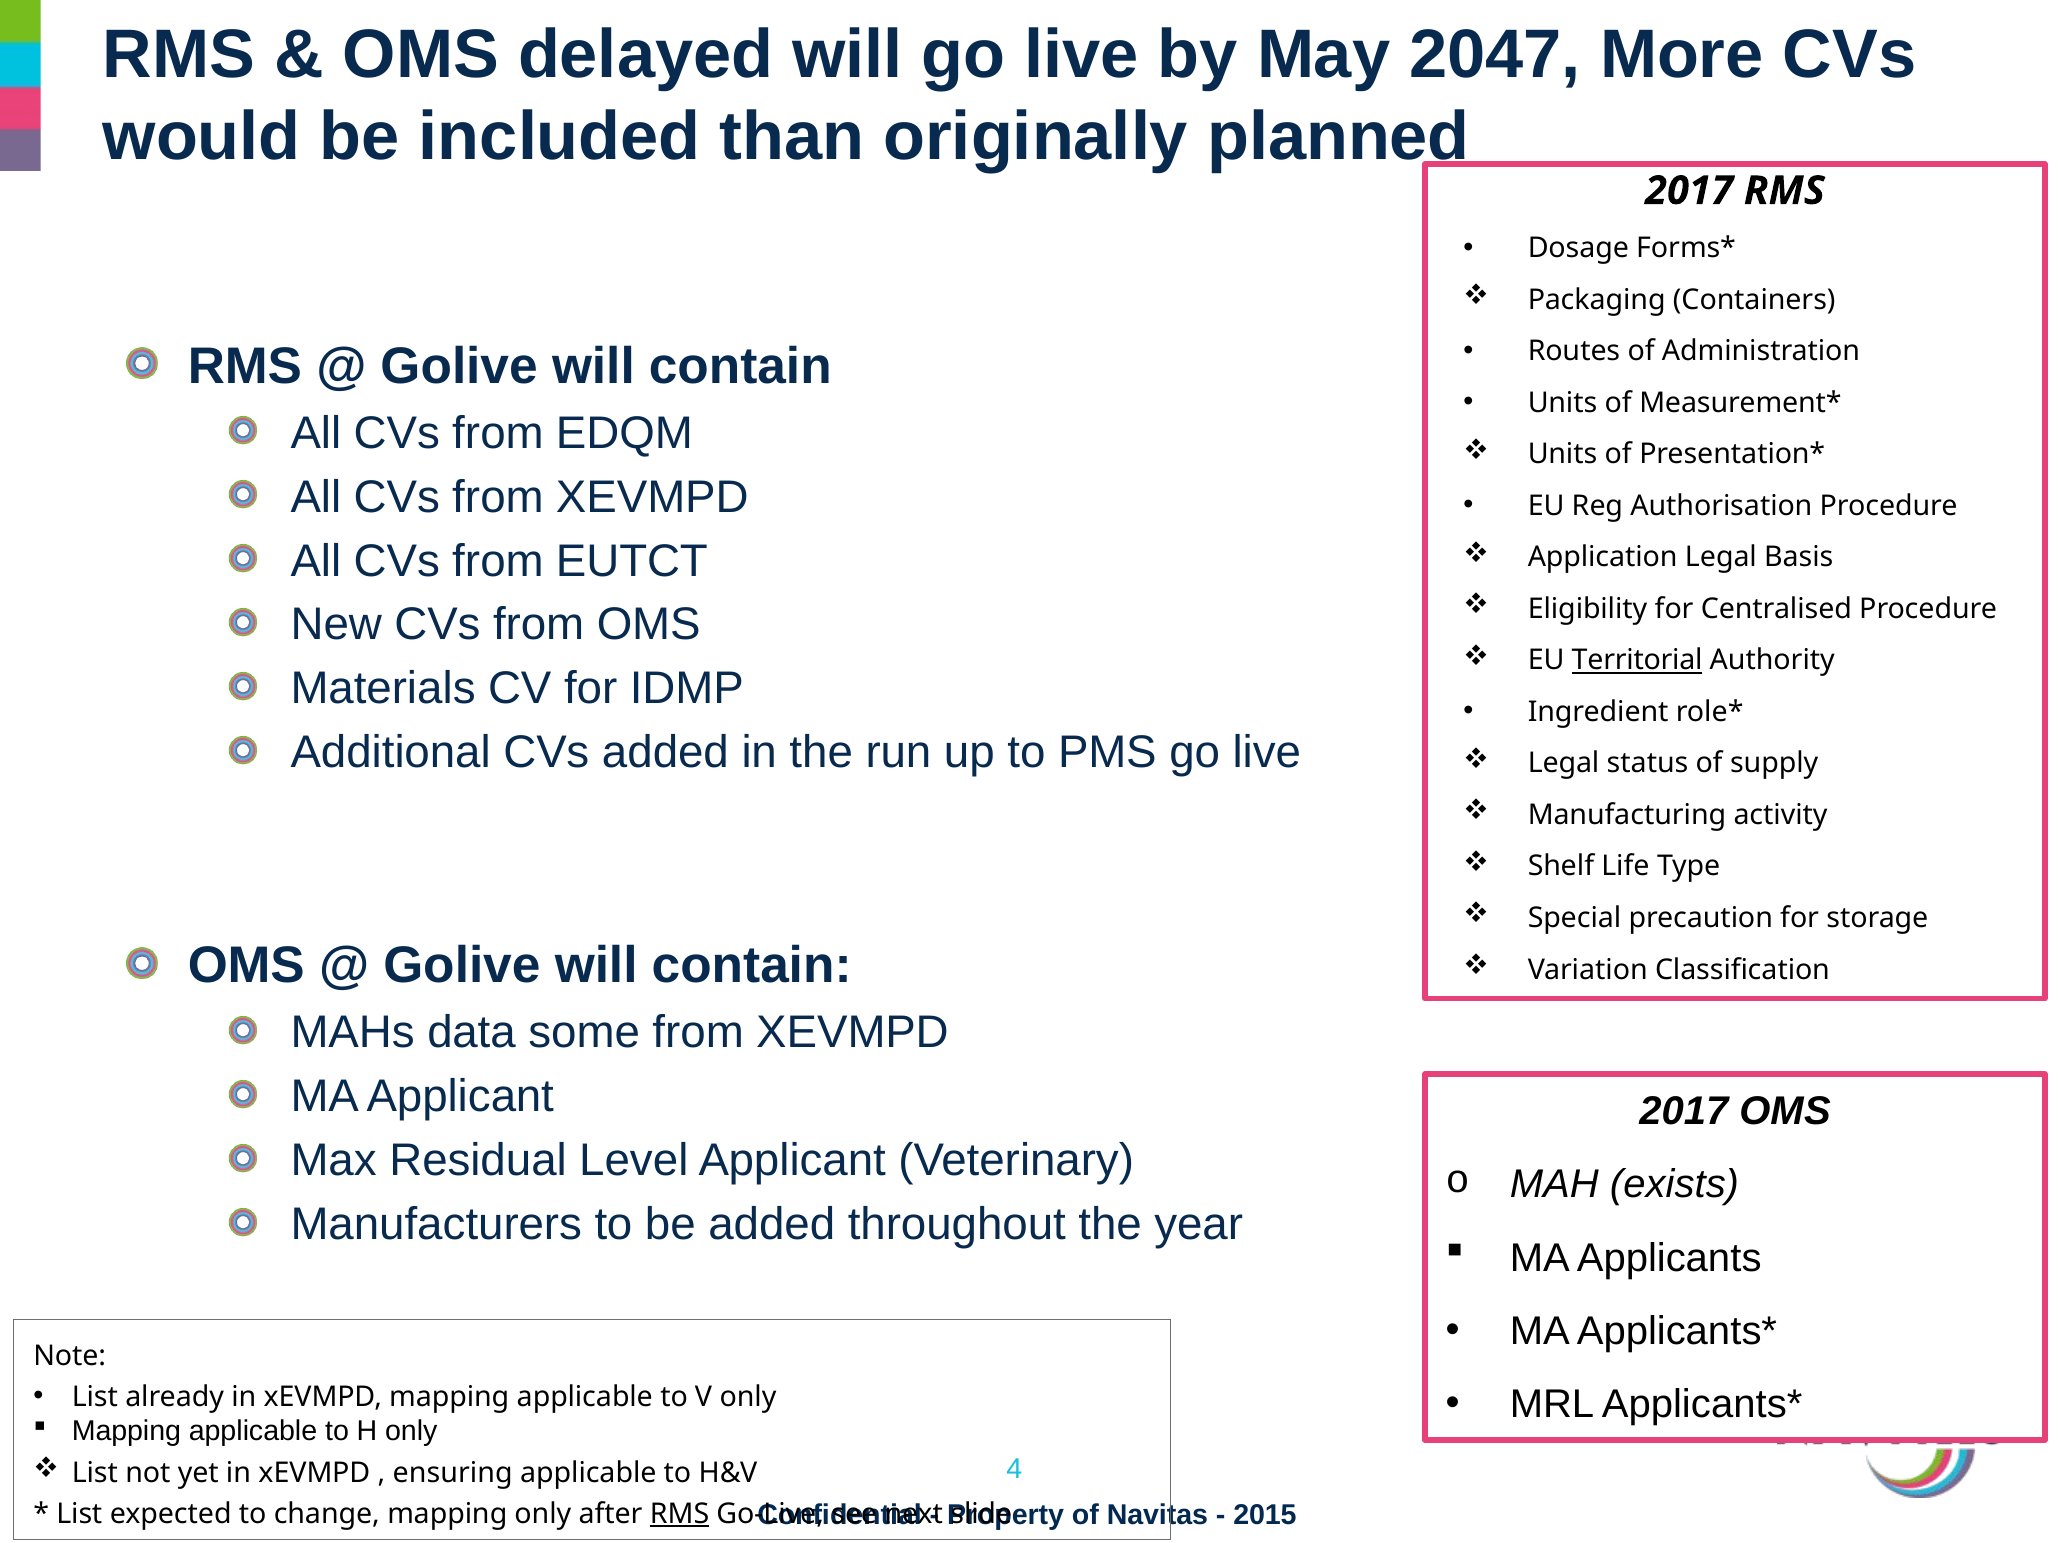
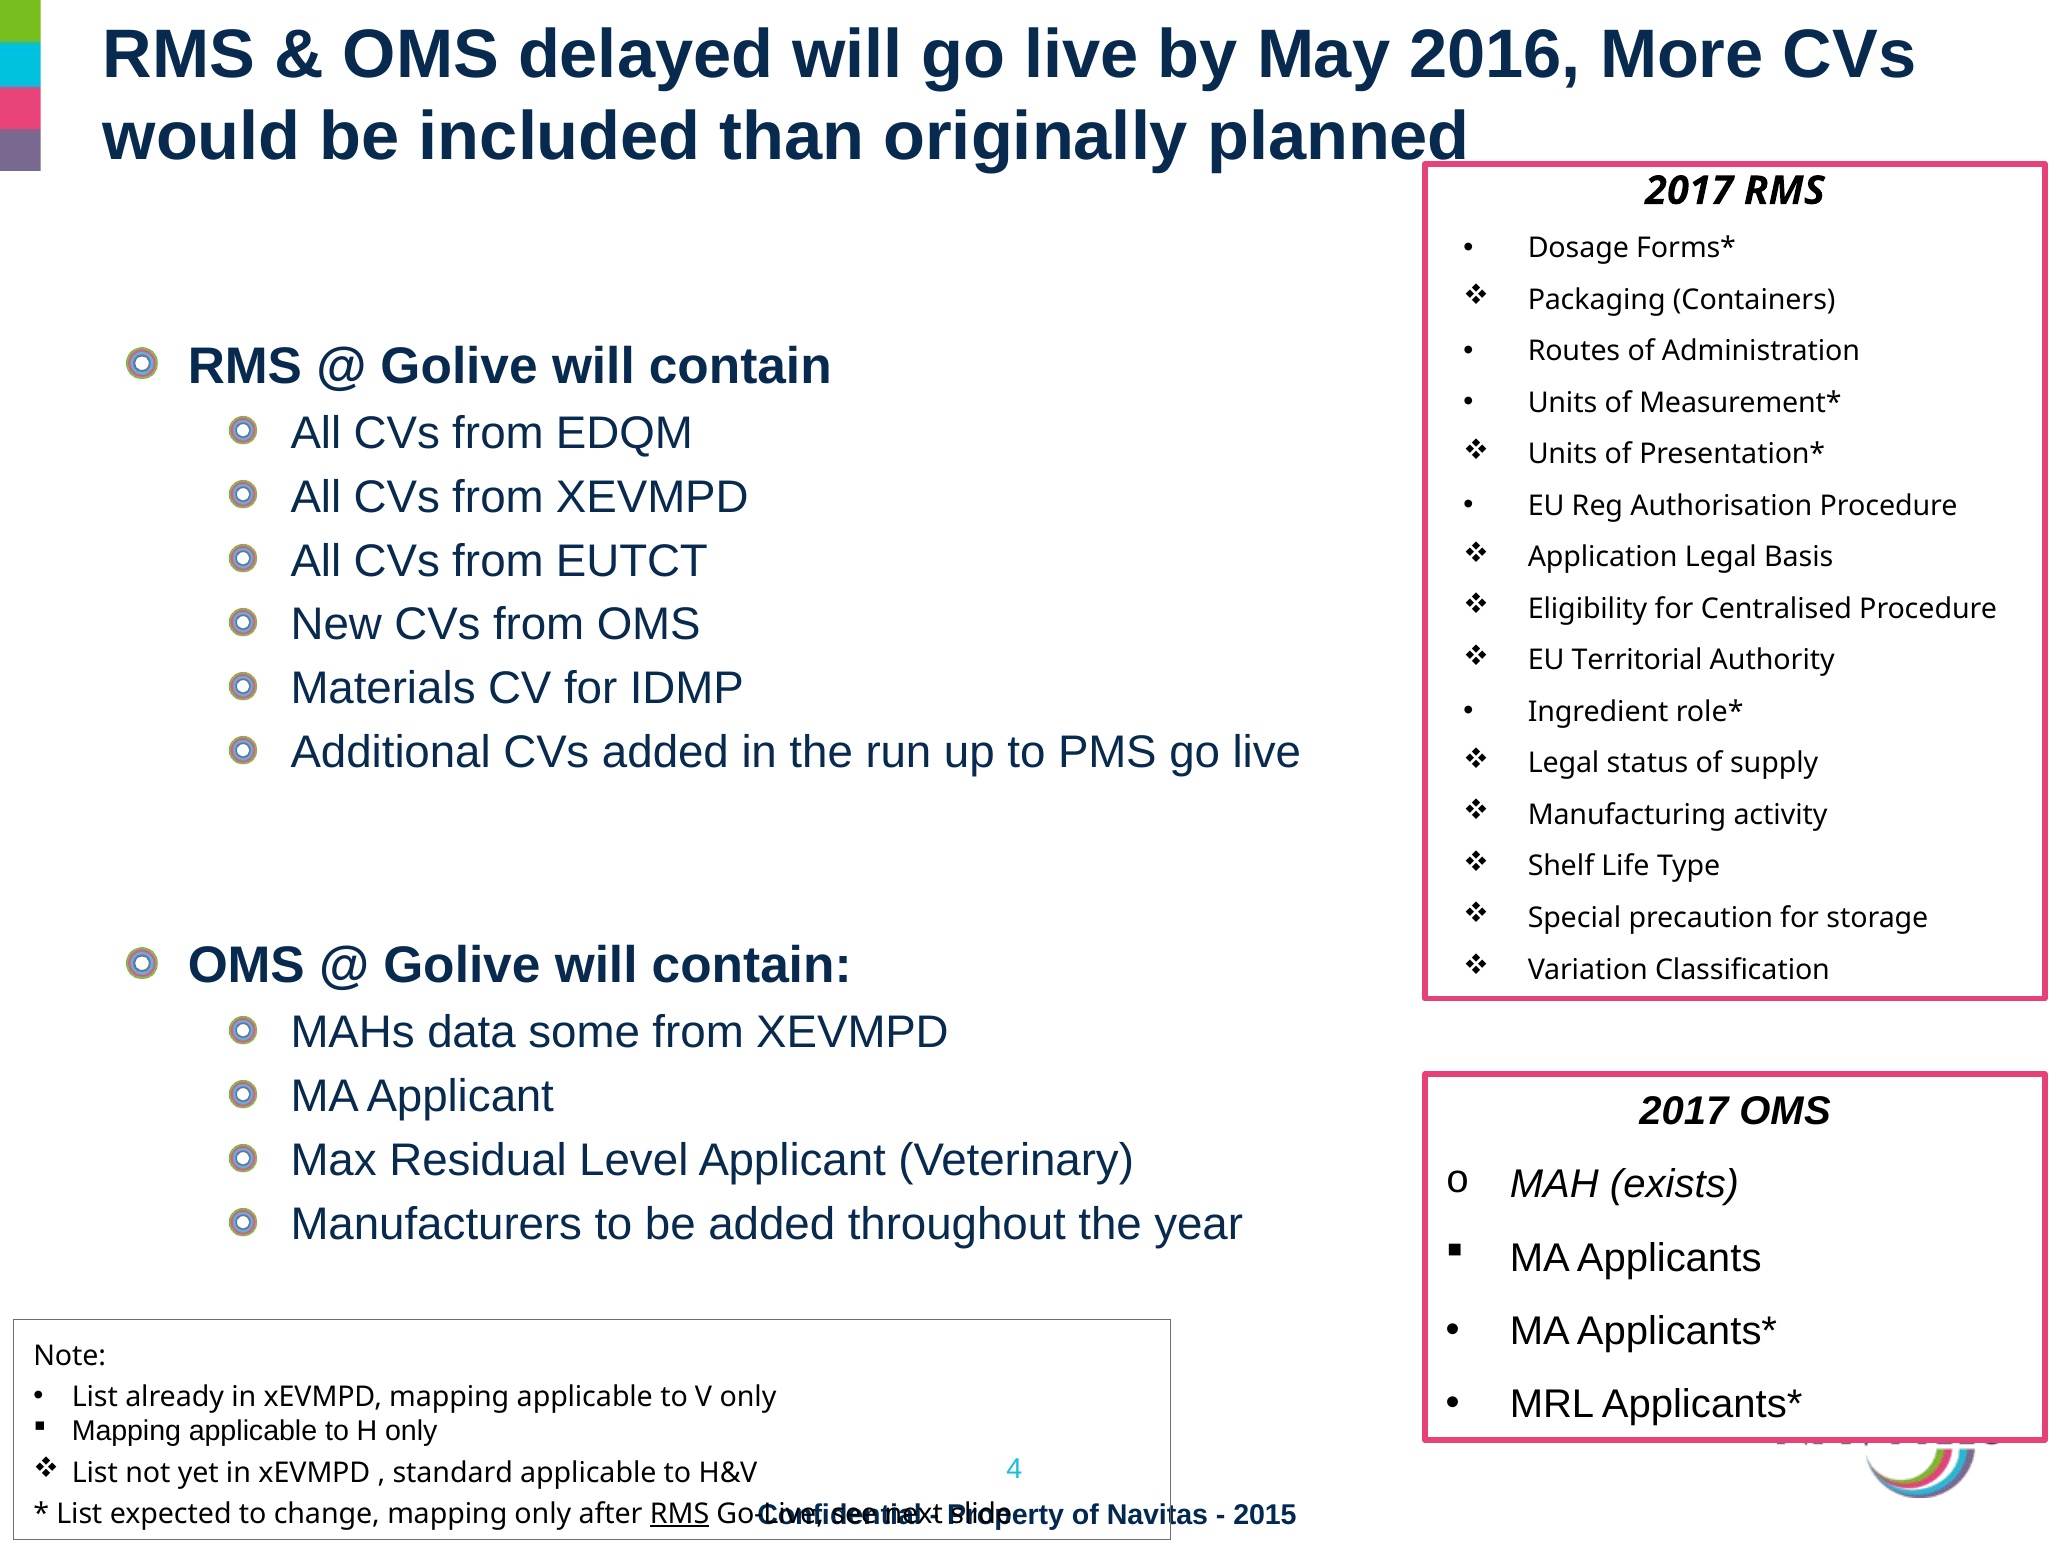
2047: 2047 -> 2016
Territorial underline: present -> none
ensuring: ensuring -> standard
